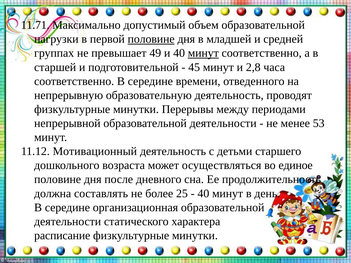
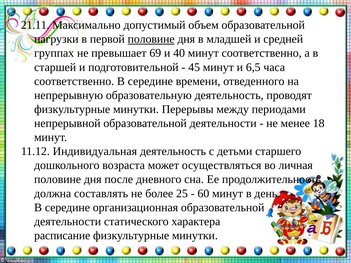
11.71: 11.71 -> 21.11
49: 49 -> 69
минут at (203, 53) underline: present -> none
2,8: 2,8 -> 6,5
53: 53 -> 18
Мотивационный: Мотивационный -> Индивидуальная
единое: единое -> личная
40 at (203, 194): 40 -> 60
